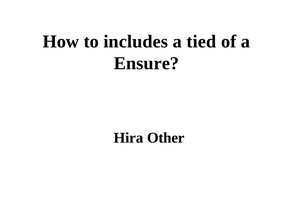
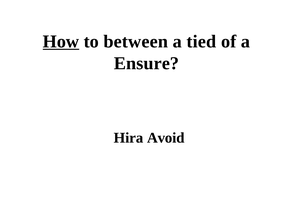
How underline: none -> present
includes: includes -> between
Other: Other -> Avoid
